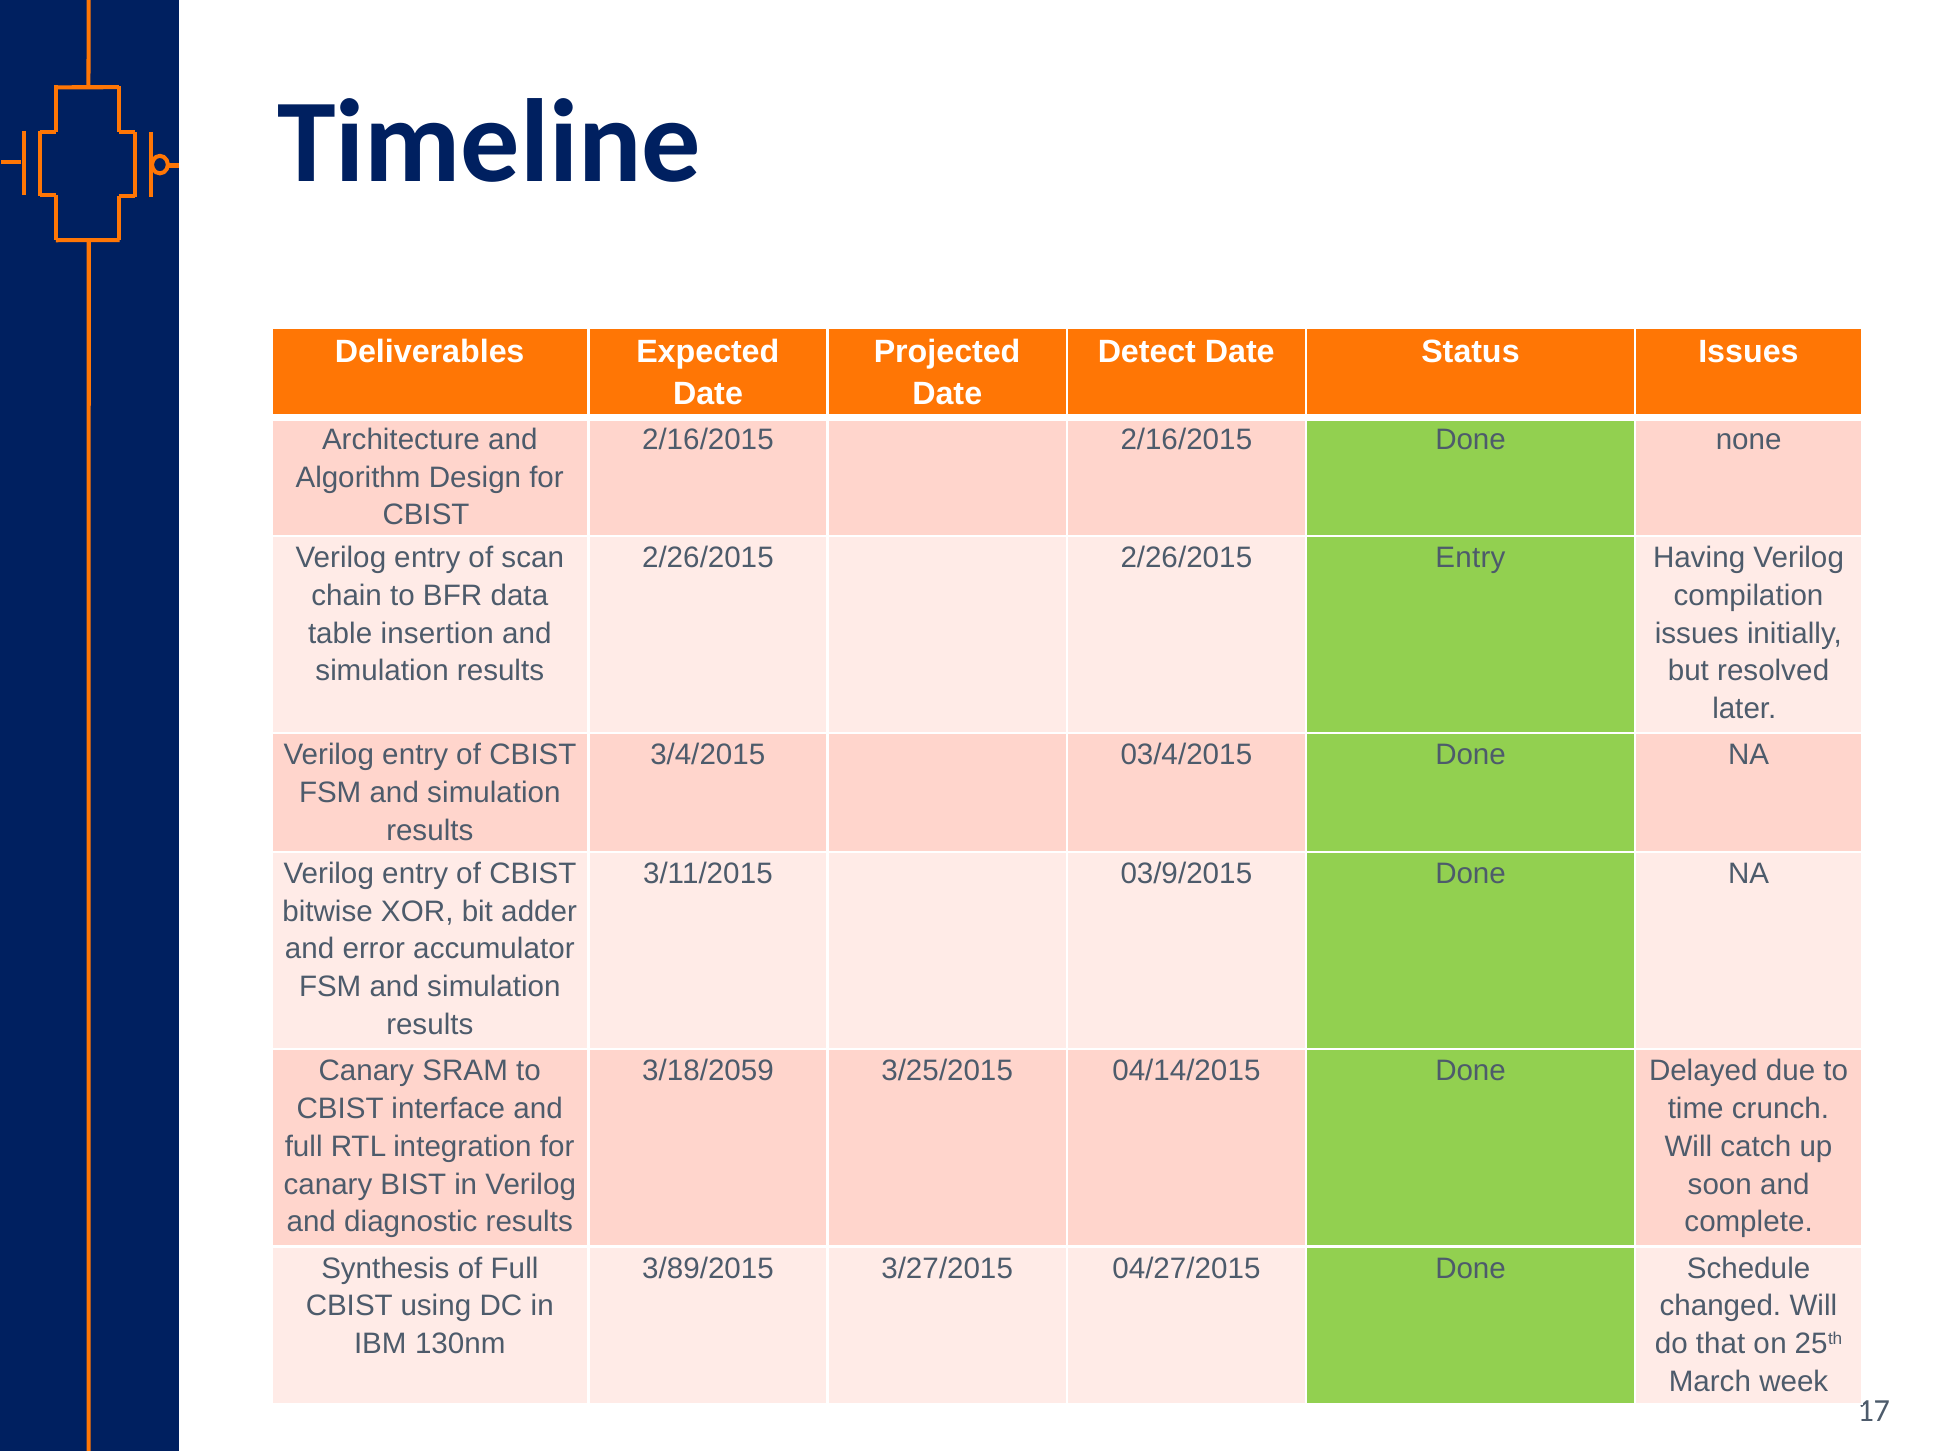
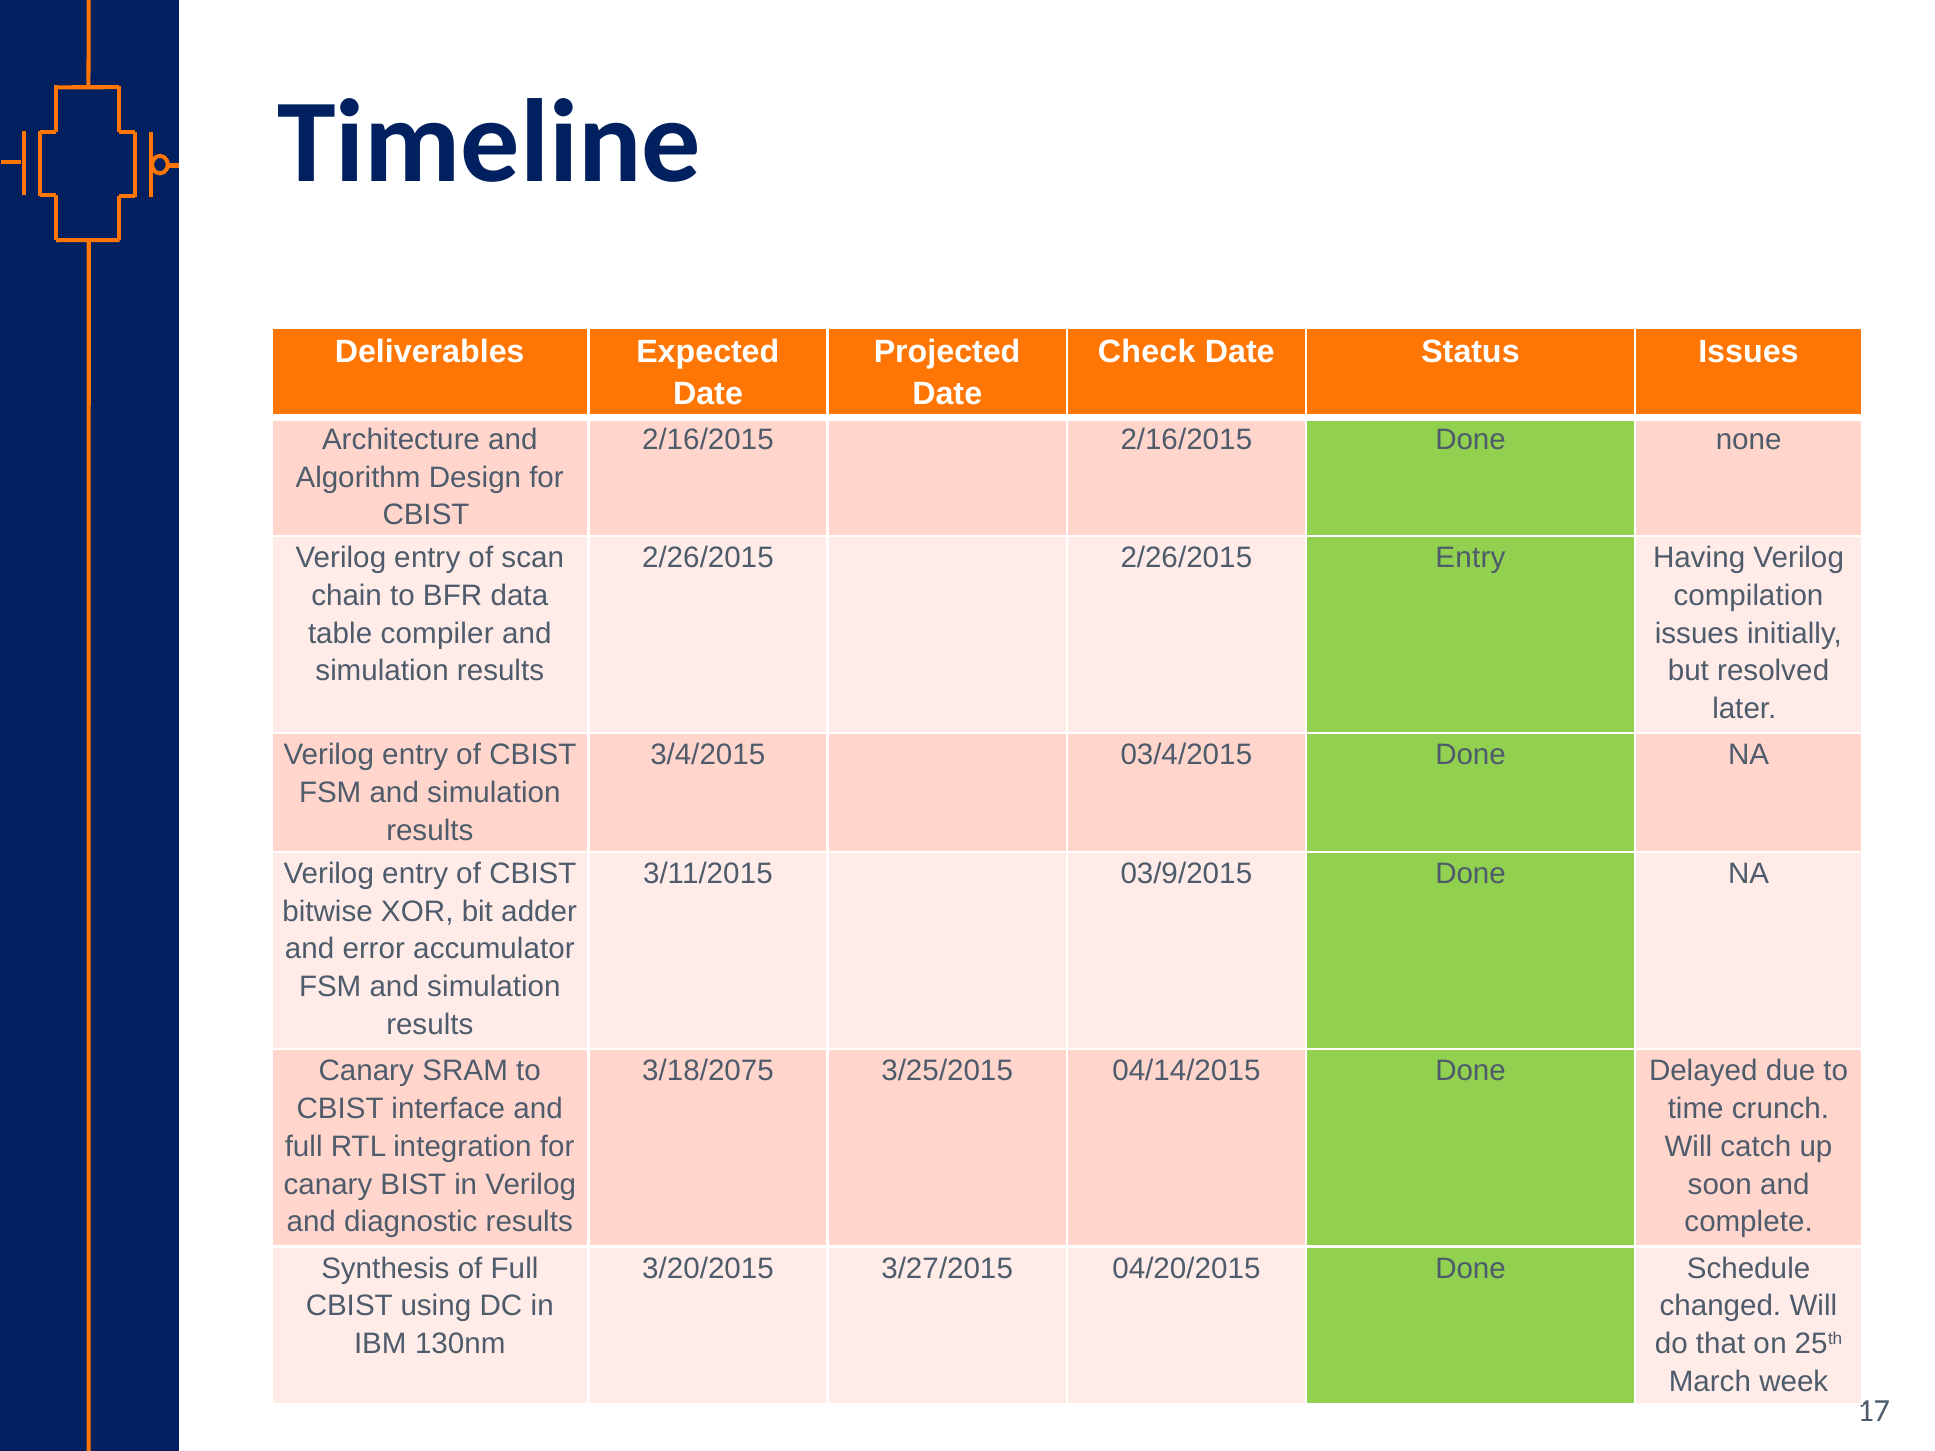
Detect: Detect -> Check
insertion: insertion -> compiler
3/18/2059: 3/18/2059 -> 3/18/2075
3/89/2015: 3/89/2015 -> 3/20/2015
04/27/2015: 04/27/2015 -> 04/20/2015
